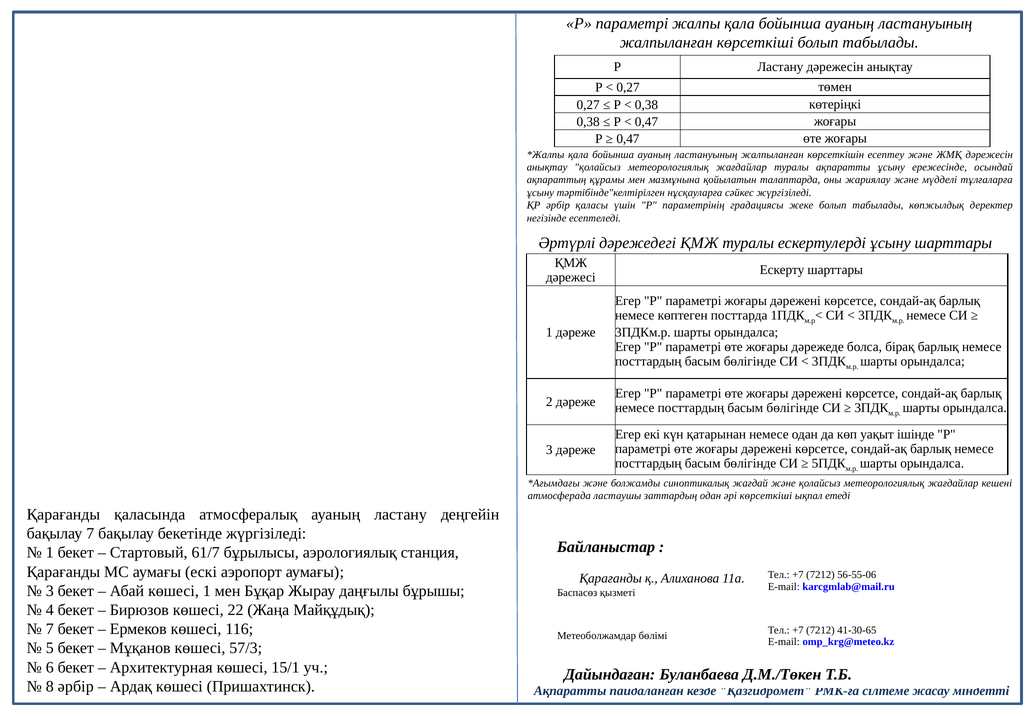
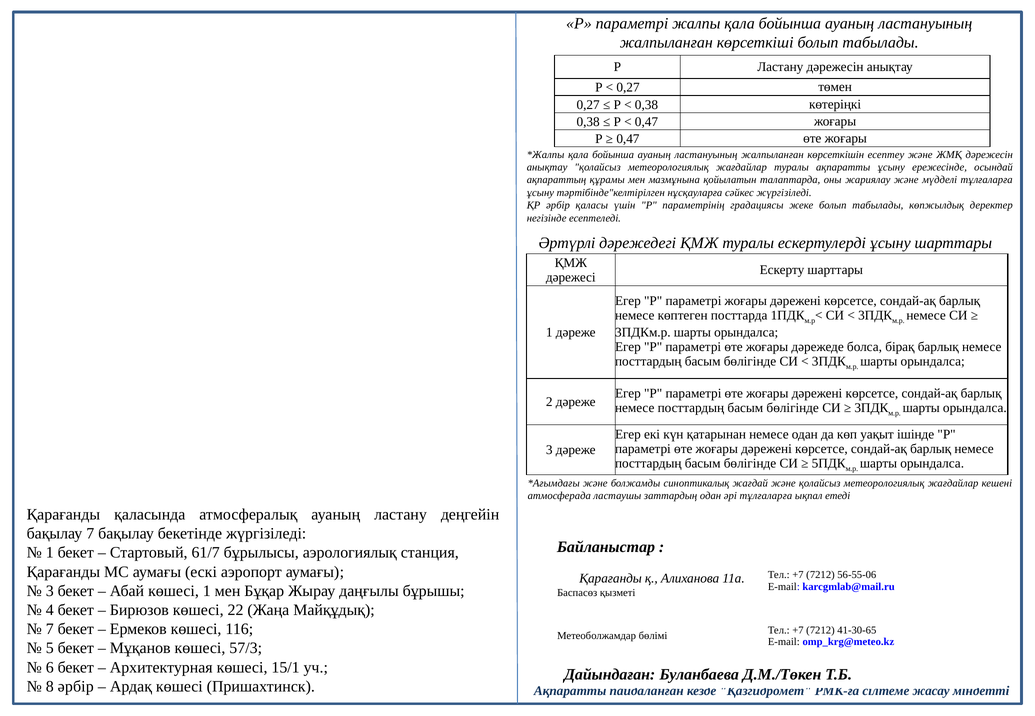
әрі көрсеткіші: көрсеткіші -> тұлғаларға
